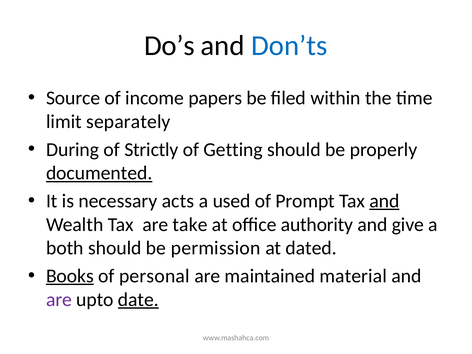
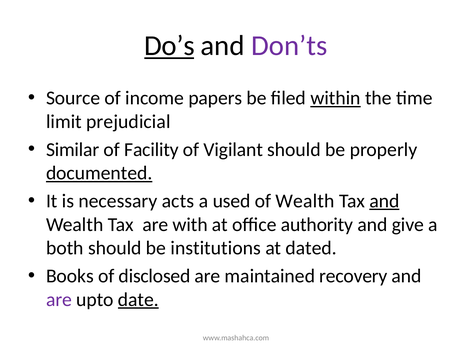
Do’s underline: none -> present
Don’ts colour: blue -> purple
within underline: none -> present
separately: separately -> prejudicial
During: During -> Similar
Strictly: Strictly -> Facility
Getting: Getting -> Vigilant
of Prompt: Prompt -> Wealth
take: take -> with
permission: permission -> institutions
Books underline: present -> none
personal: personal -> disclosed
material: material -> recovery
